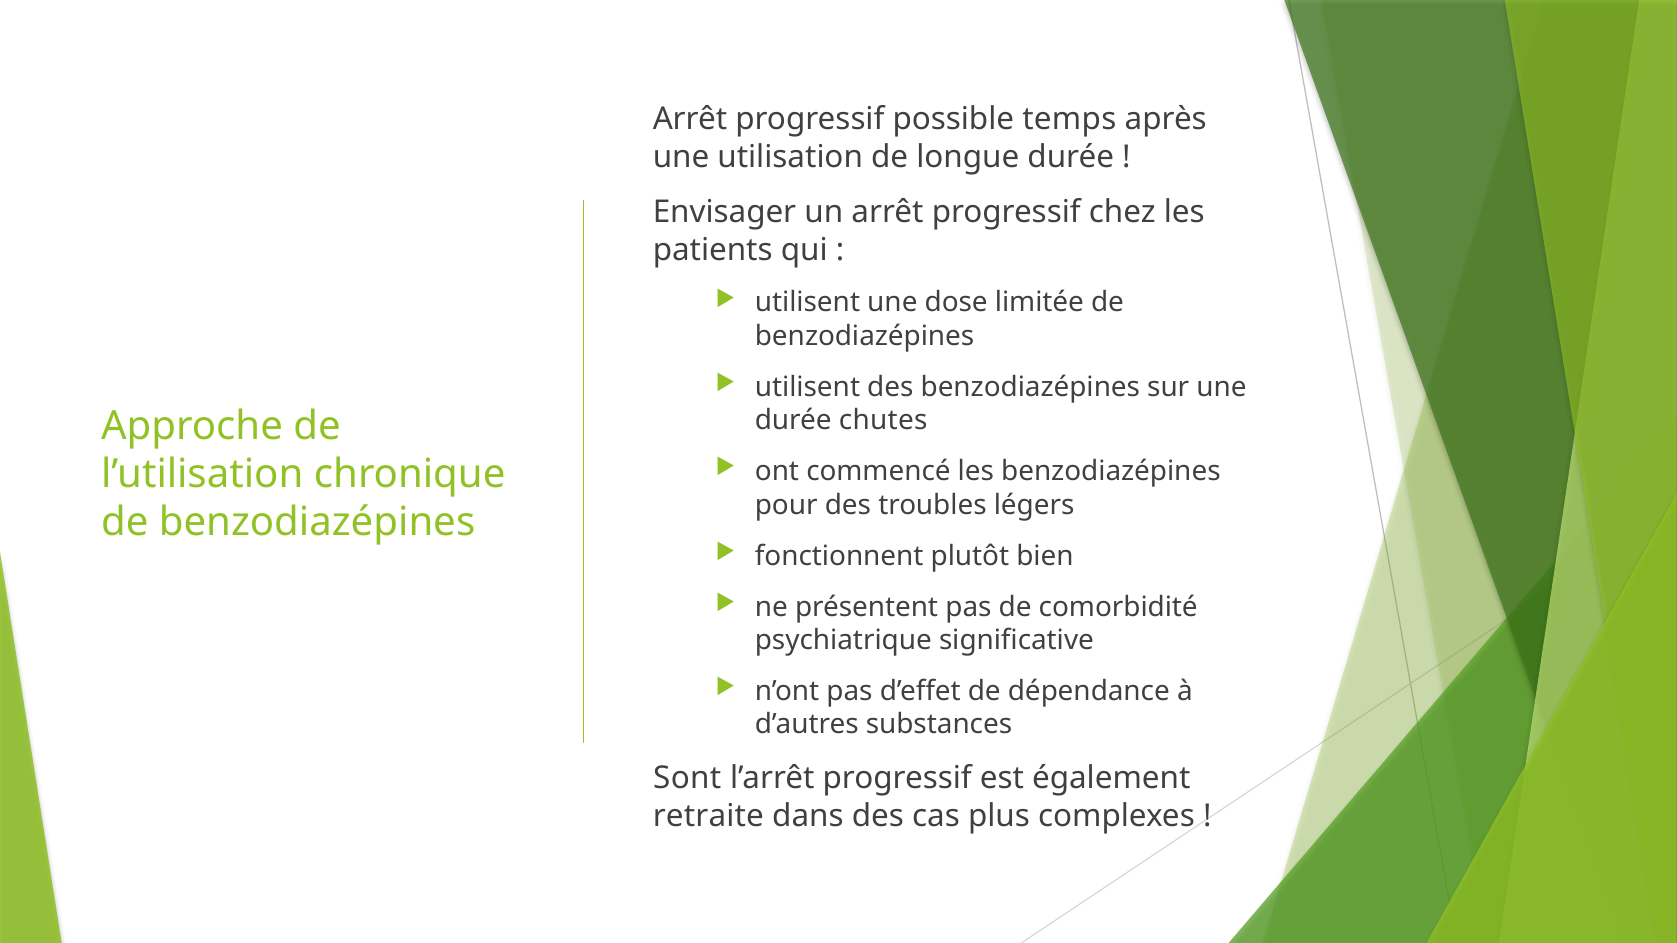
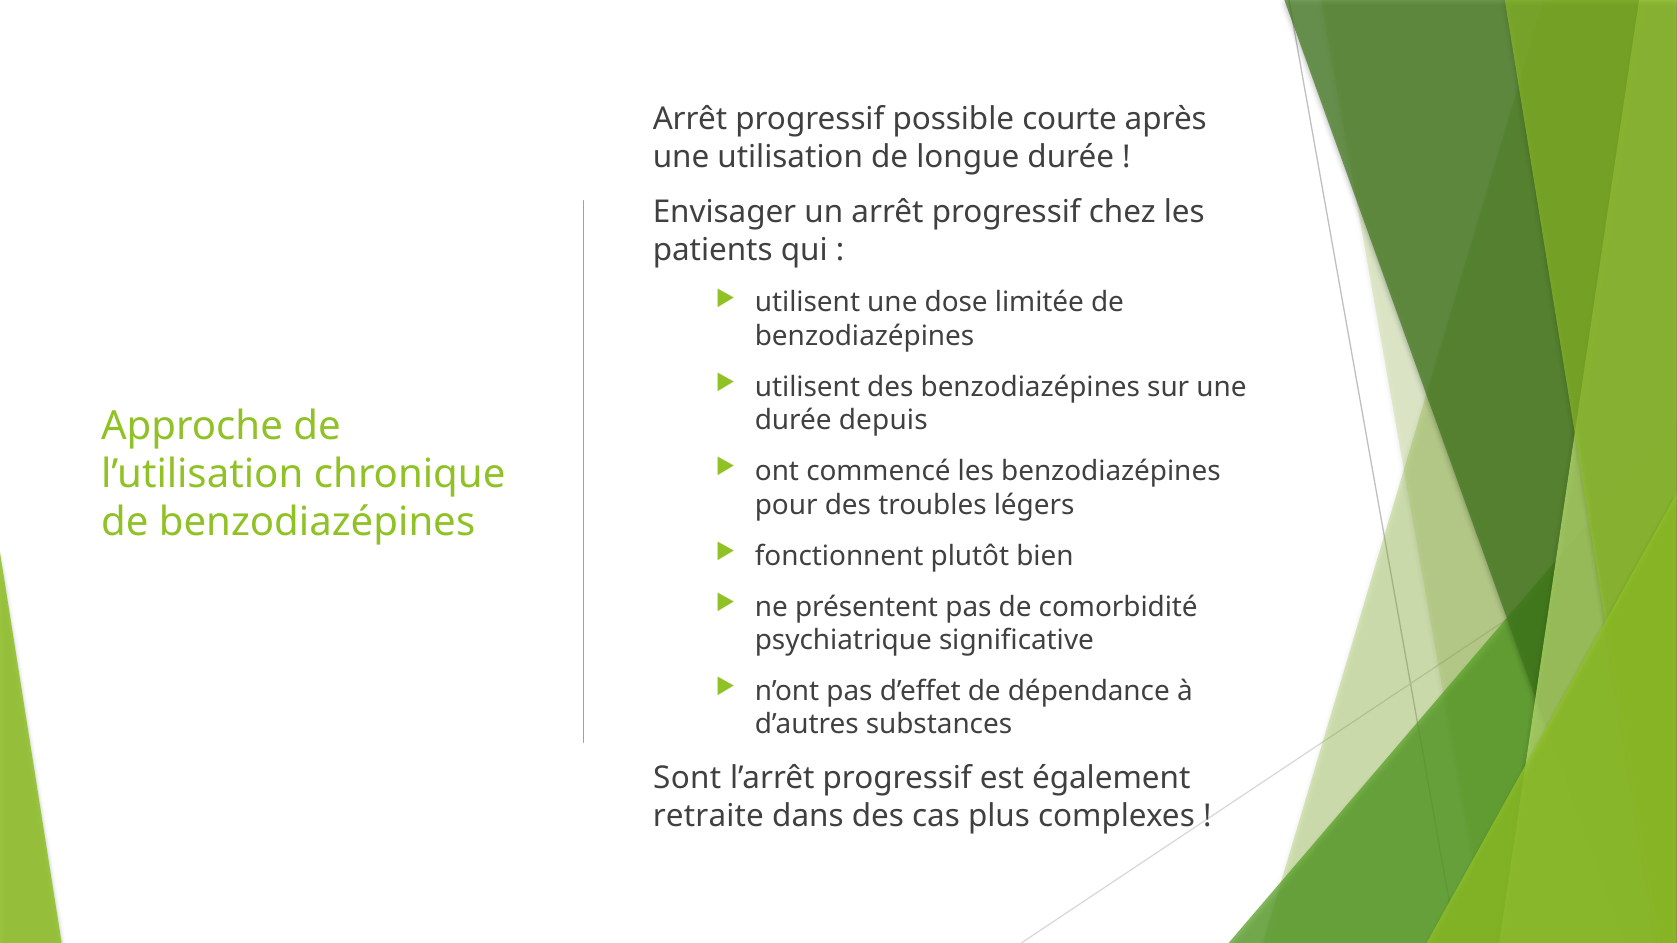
temps: temps -> courte
chutes: chutes -> depuis
